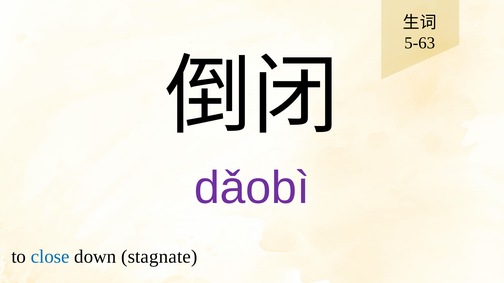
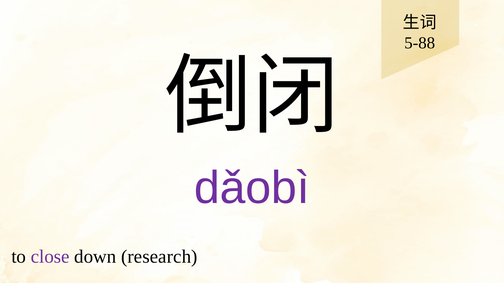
5-63: 5-63 -> 5-88
close colour: blue -> purple
stagnate: stagnate -> research
